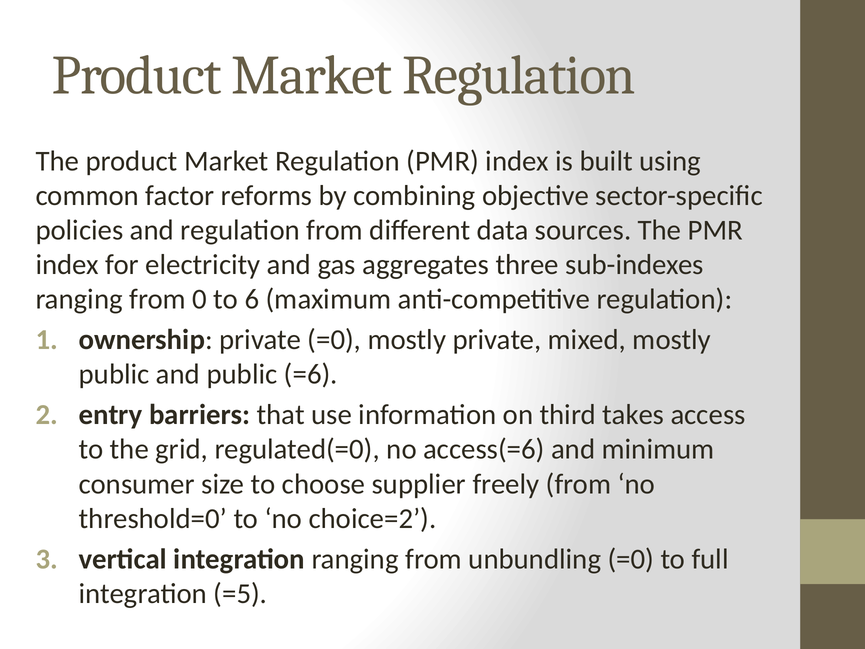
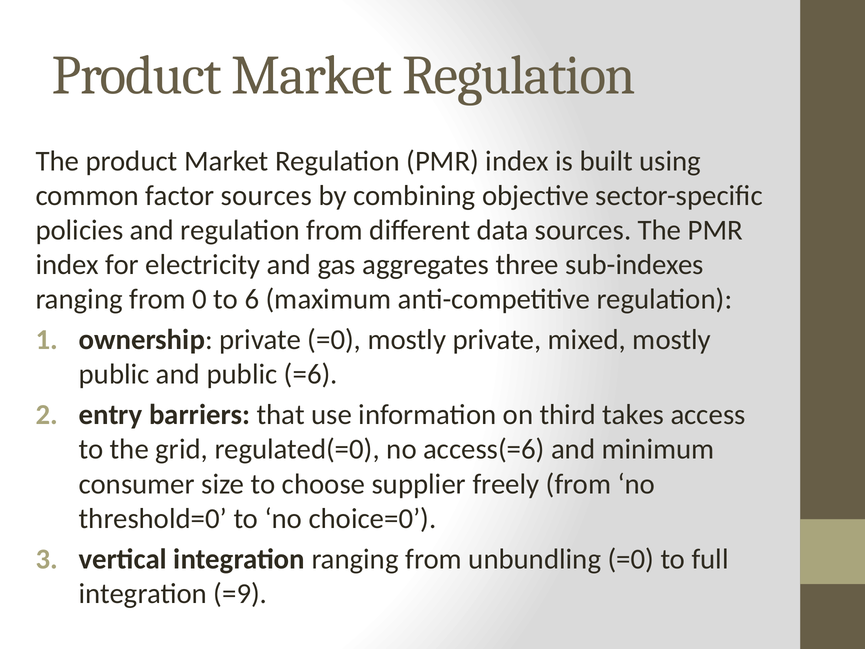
factor reforms: reforms -> sources
choice=2: choice=2 -> choice=0
=5: =5 -> =9
